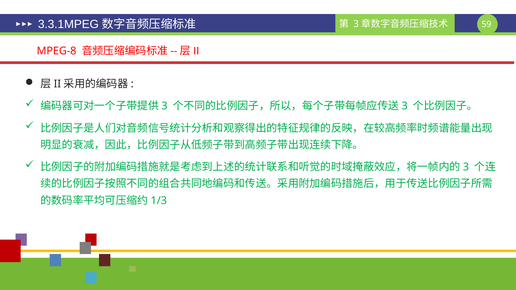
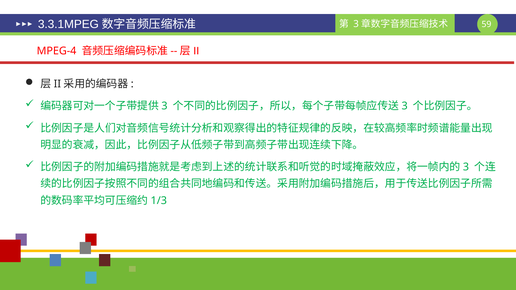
MPEG-8: MPEG-8 -> MPEG-4
